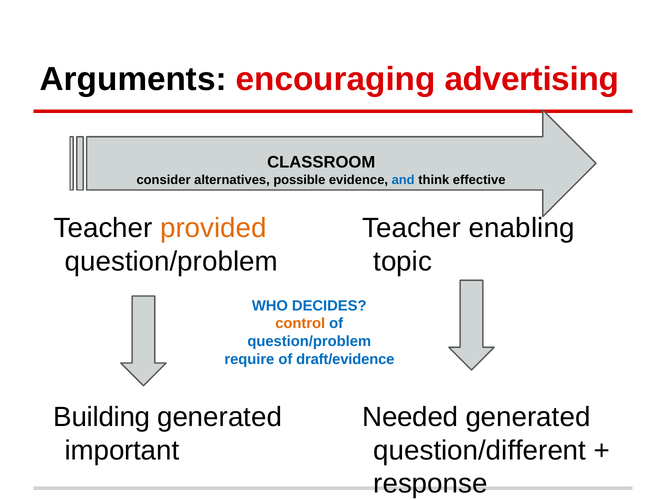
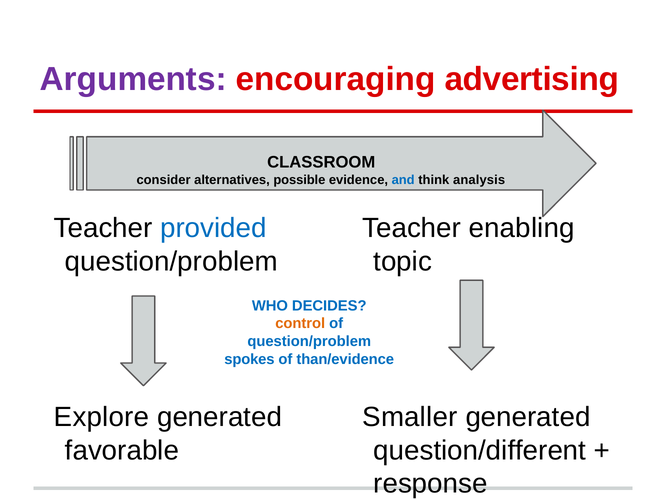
Arguments colour: black -> purple
effective: effective -> analysis
provided colour: orange -> blue
require: require -> spokes
draft/evidence: draft/evidence -> than/evidence
Building: Building -> Explore
Needed: Needed -> Smaller
important: important -> favorable
